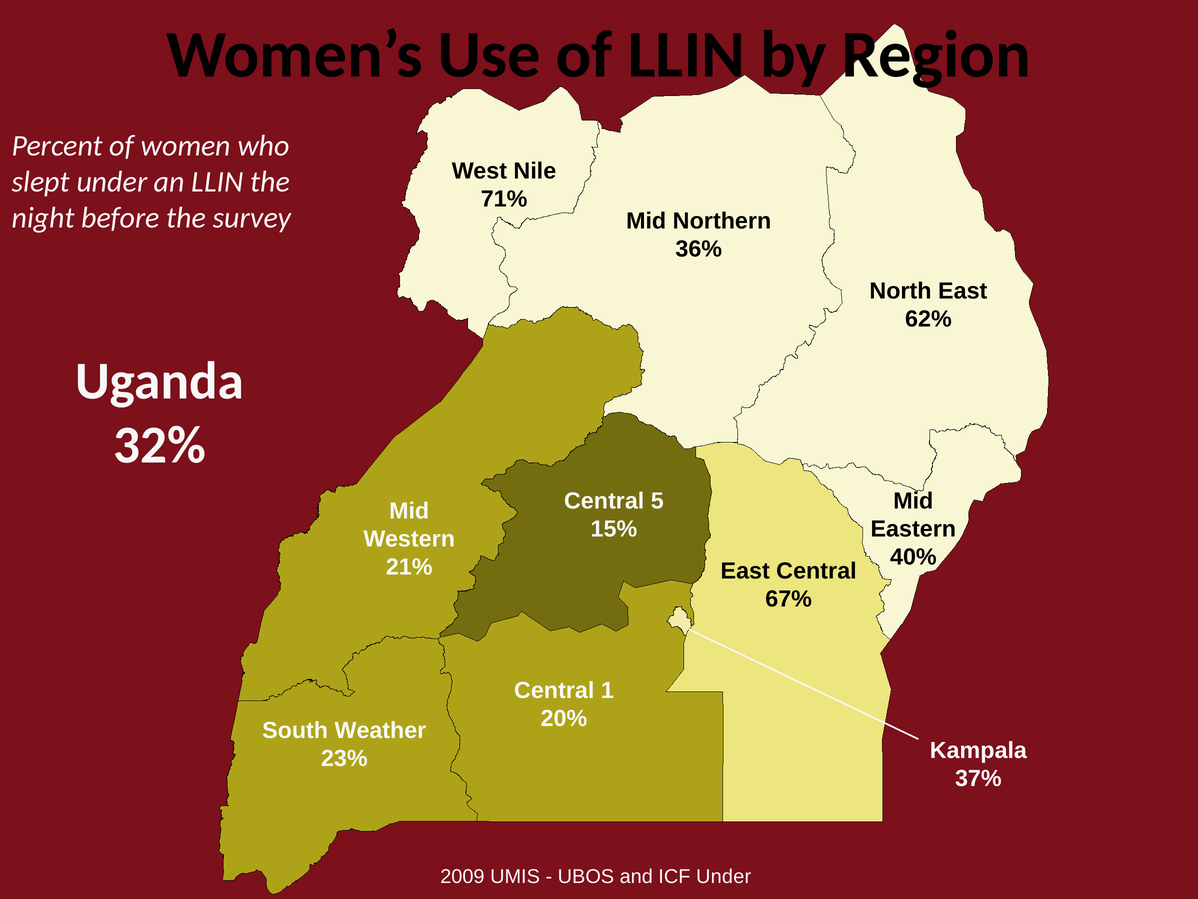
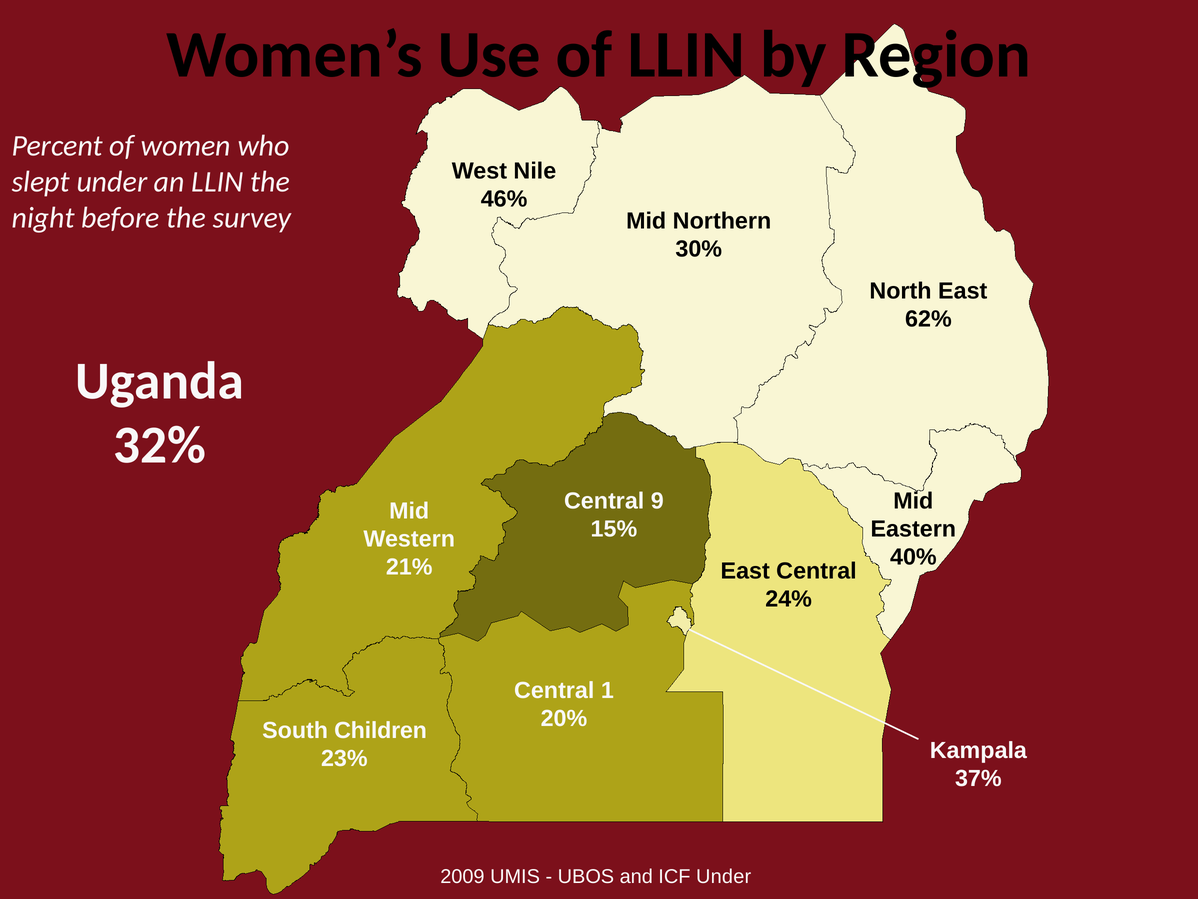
71%: 71% -> 46%
36%: 36% -> 30%
5: 5 -> 9
67%: 67% -> 24%
Weather: Weather -> Children
